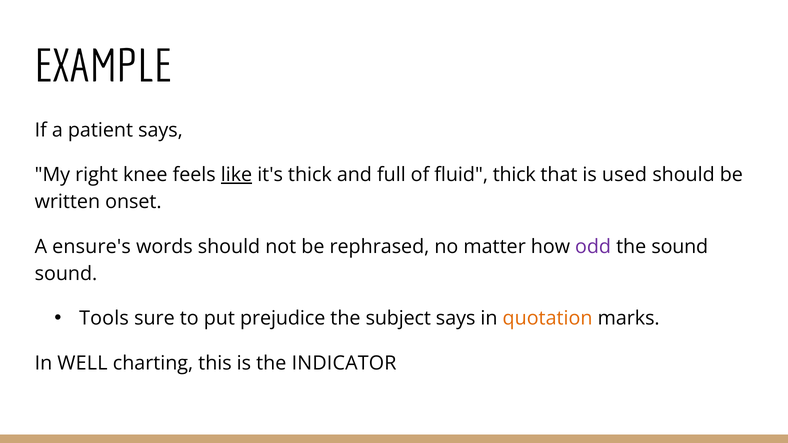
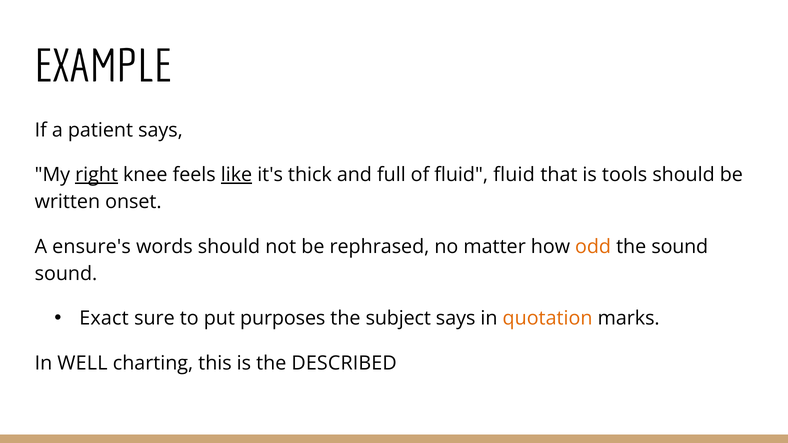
right underline: none -> present
fluid thick: thick -> fluid
used: used -> tools
odd colour: purple -> orange
Tools: Tools -> Exact
prejudice: prejudice -> purposes
INDICATOR: INDICATOR -> DESCRIBED
